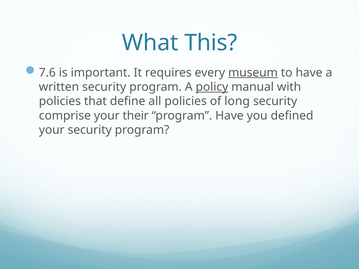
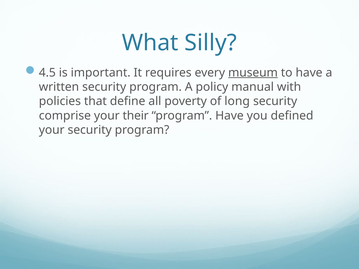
This: This -> Silly
7.6: 7.6 -> 4.5
policy underline: present -> none
all policies: policies -> poverty
